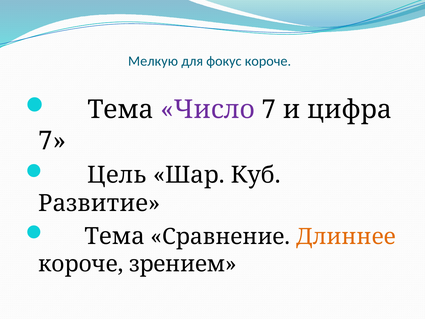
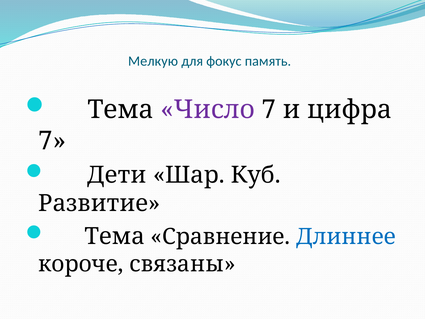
фокус короче: короче -> память
Цель: Цель -> Дети
Длиннее colour: orange -> blue
зрением: зрением -> связаны
